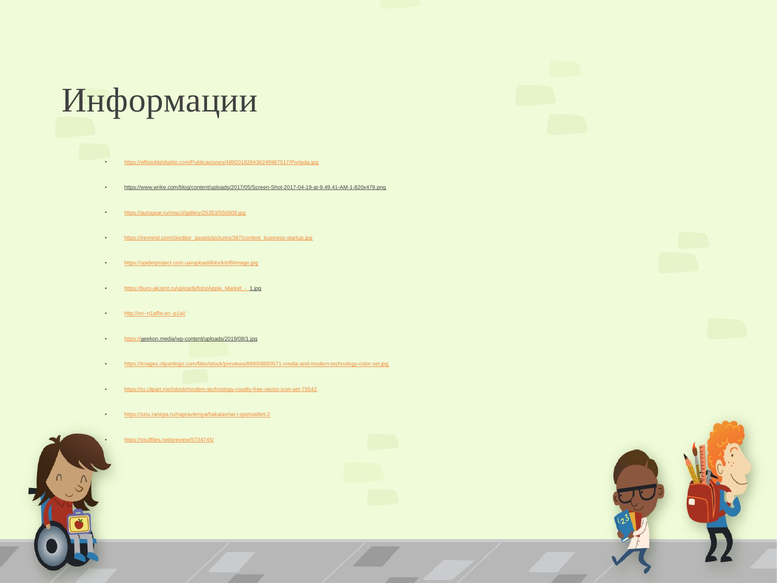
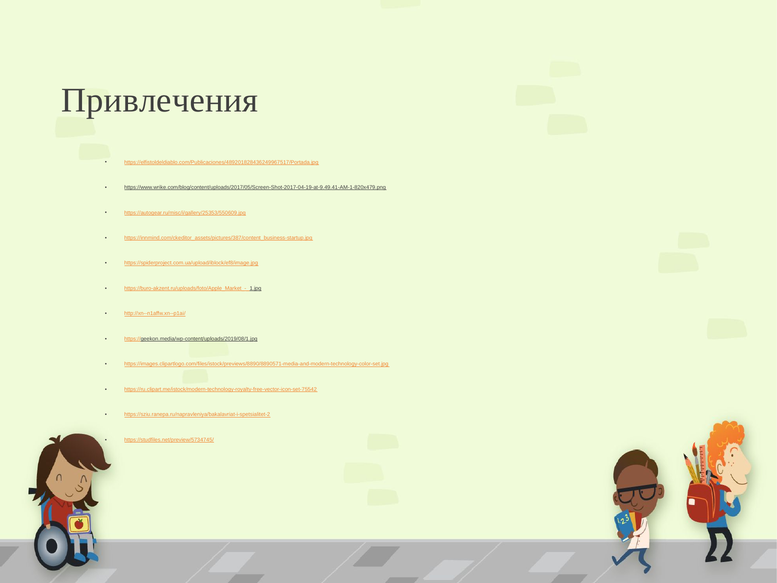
Информации: Информации -> Привлечения
